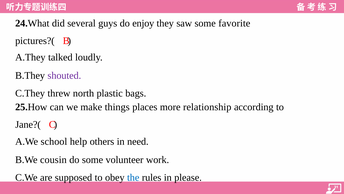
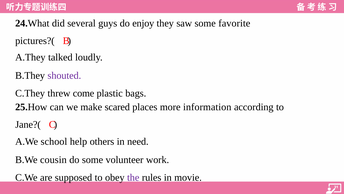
north: north -> come
things: things -> scared
relationship: relationship -> information
the colour: blue -> purple
please: please -> movie
